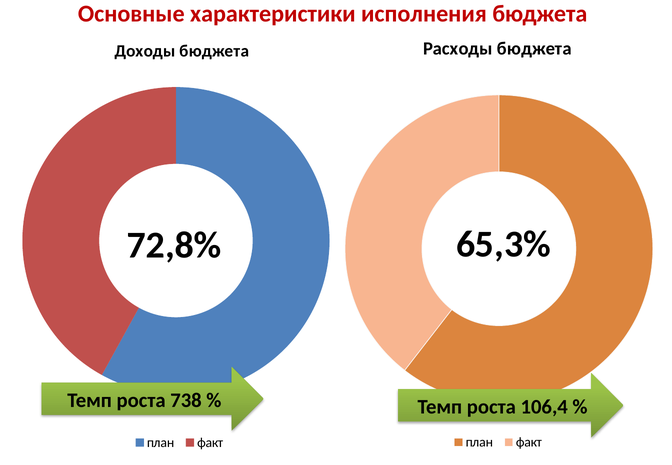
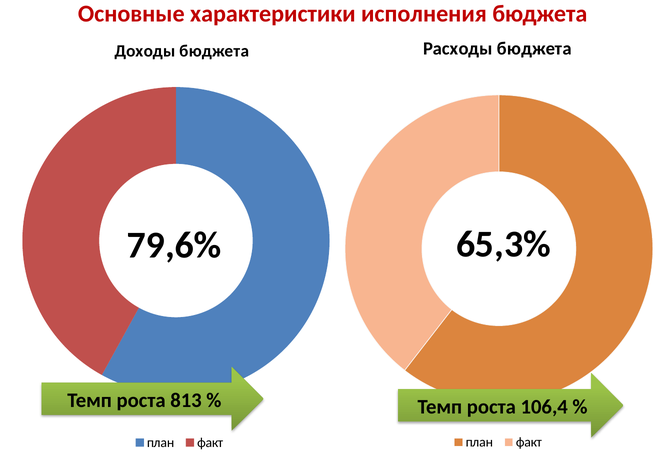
72,8%: 72,8% -> 79,6%
738: 738 -> 813
